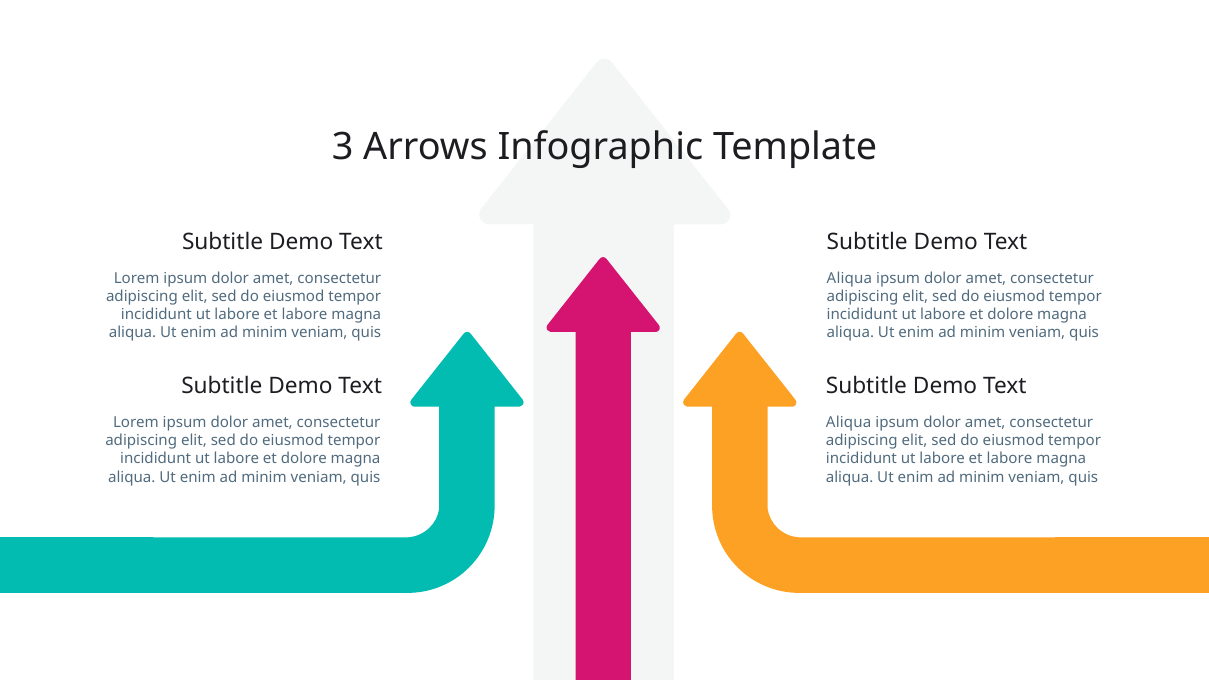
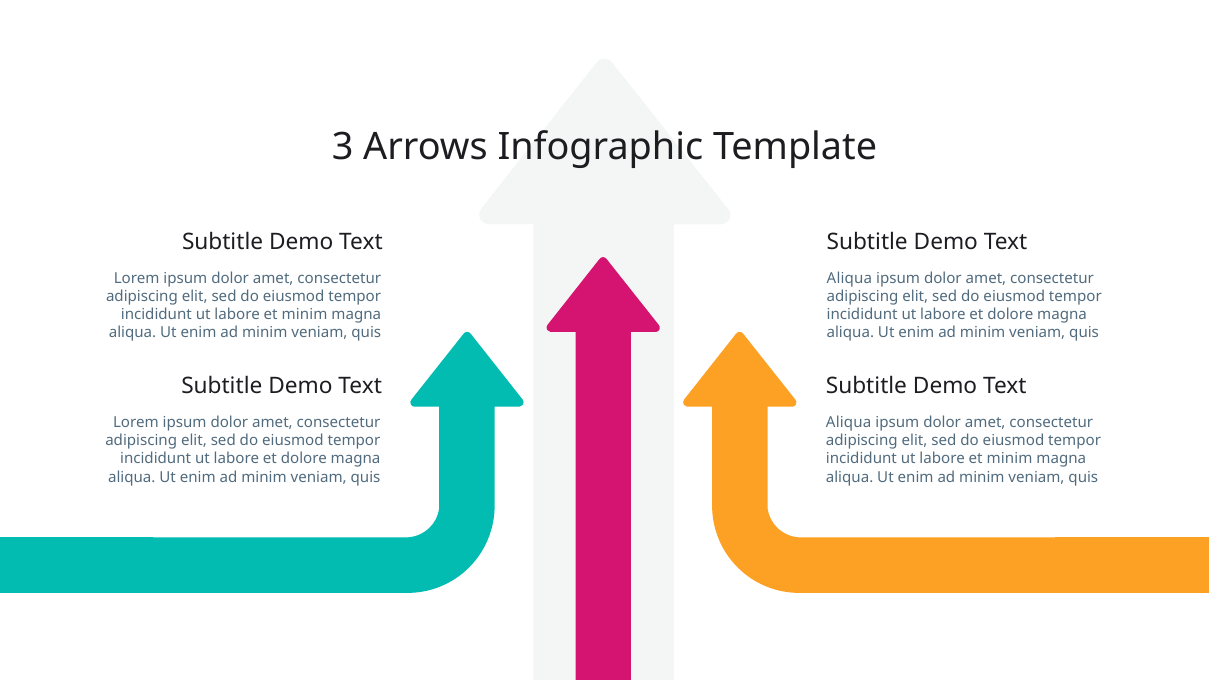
labore at (305, 314): labore -> minim
labore at (1010, 459): labore -> minim
